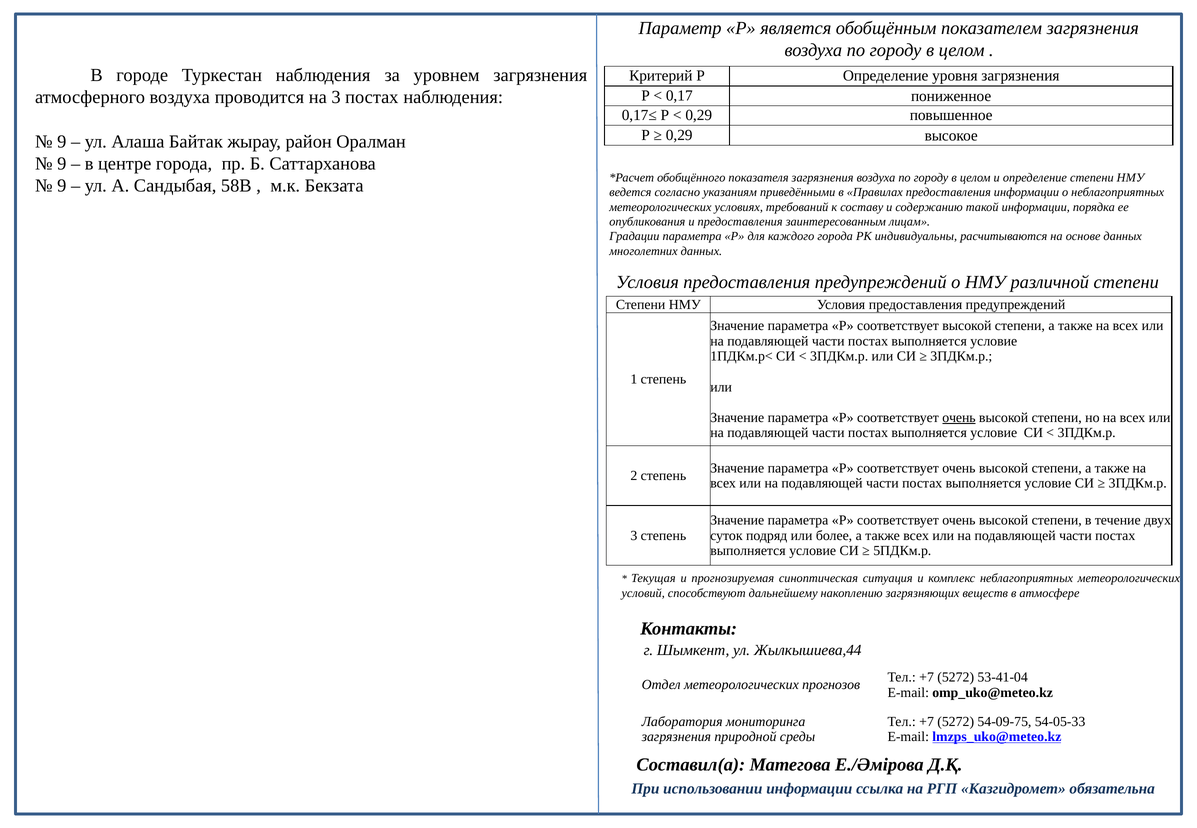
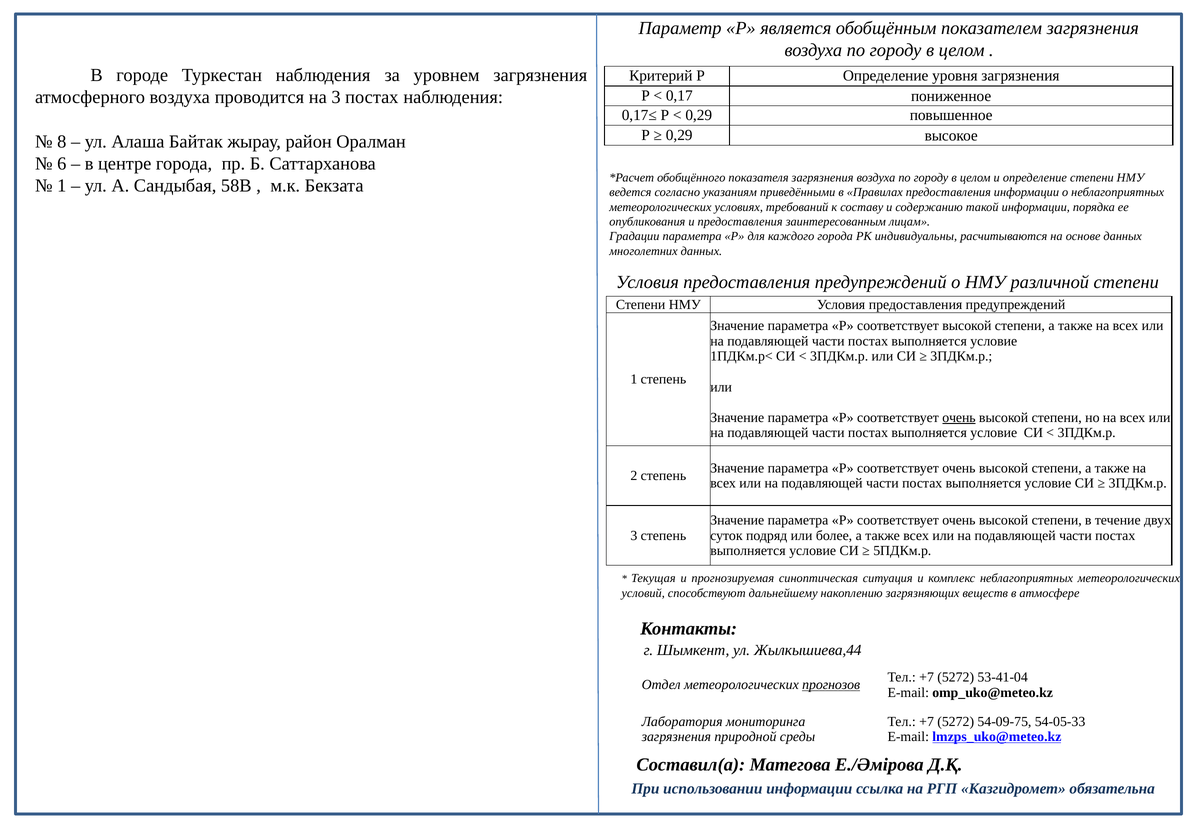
9 at (62, 142): 9 -> 8
9 at (62, 164): 9 -> 6
9 at (62, 186): 9 -> 1
прогнозов underline: none -> present
